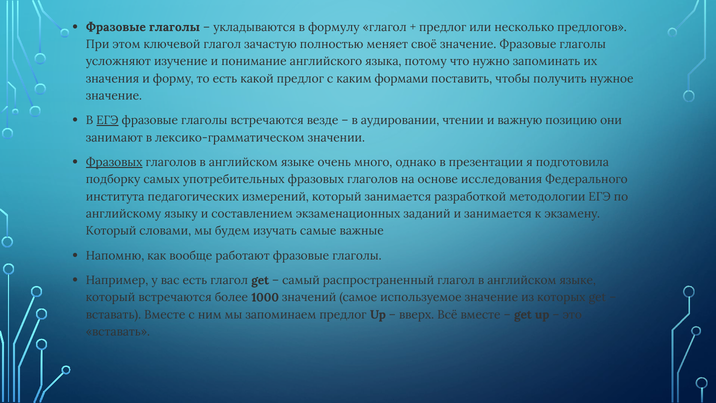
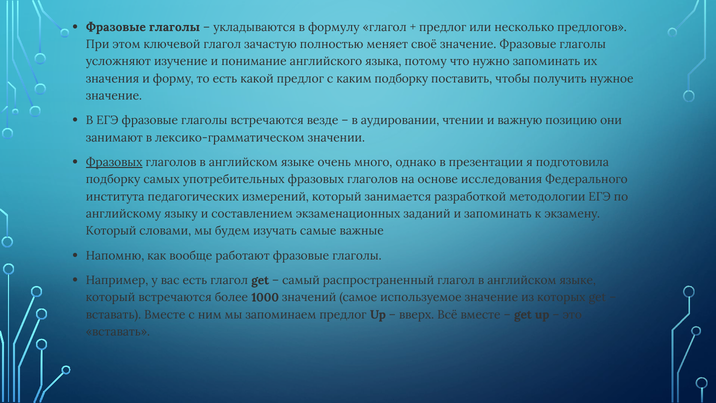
каким формами: формами -> подборку
ЕГЭ at (107, 120) underline: present -> none
и занимается: занимается -> запоминать
